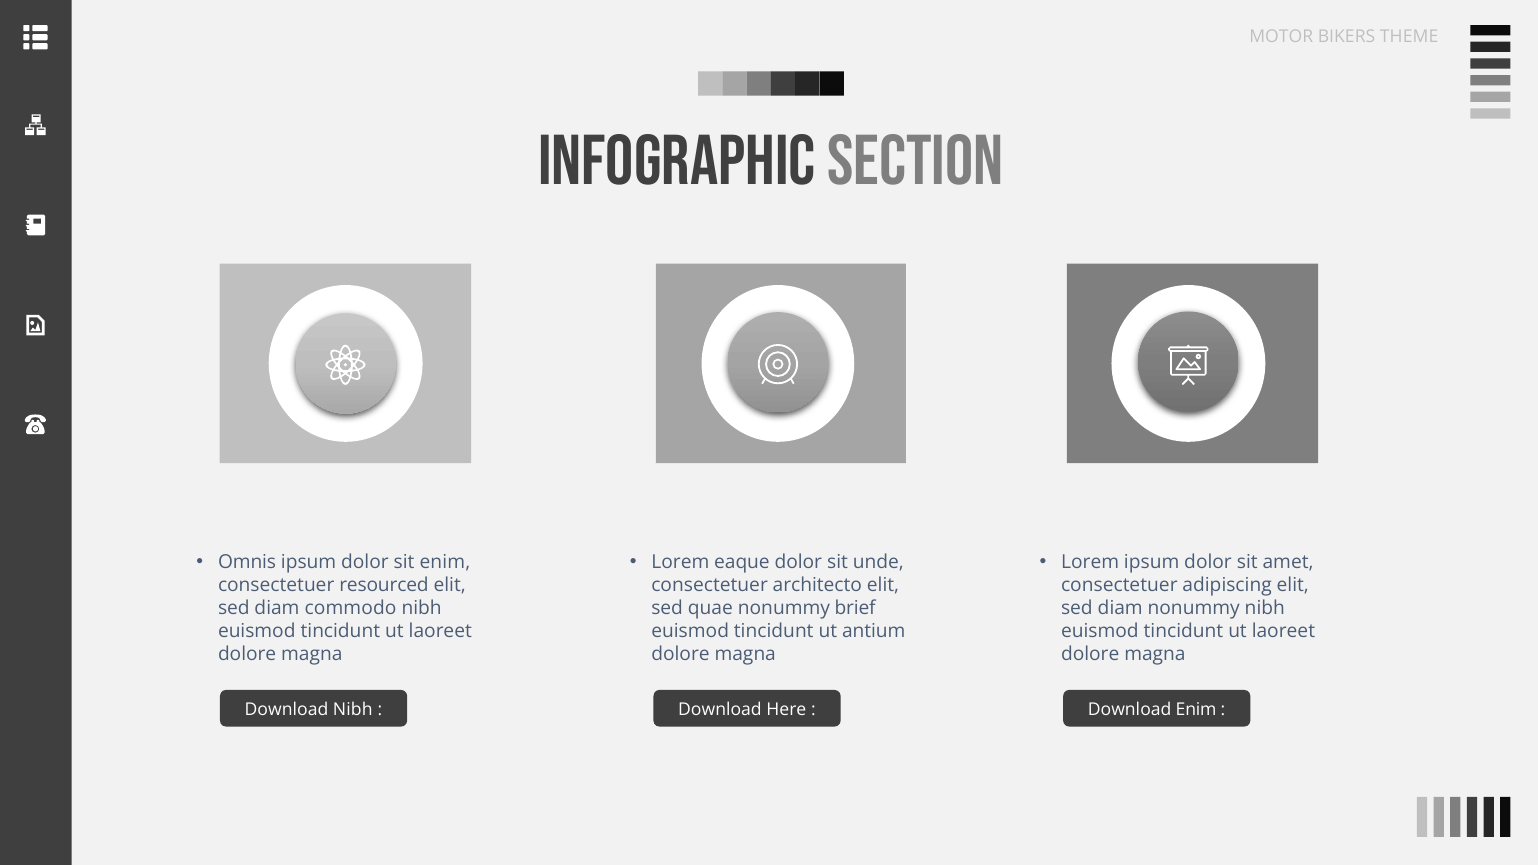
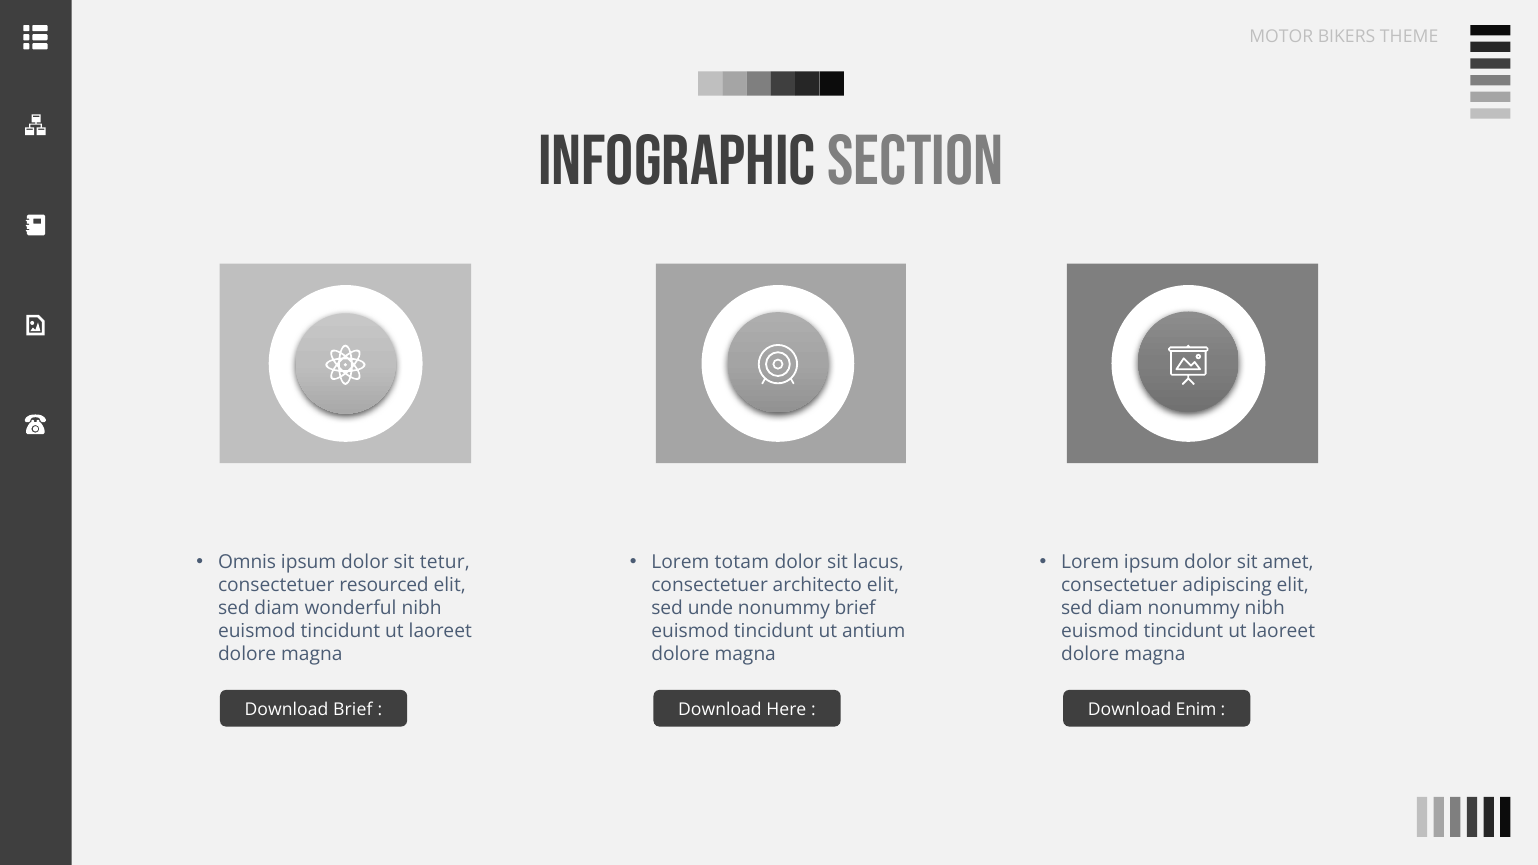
sit enim: enim -> tetur
eaque: eaque -> totam
unde: unde -> lacus
commodo: commodo -> wonderful
quae: quae -> unde
Download Nibh: Nibh -> Brief
